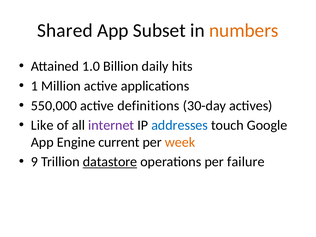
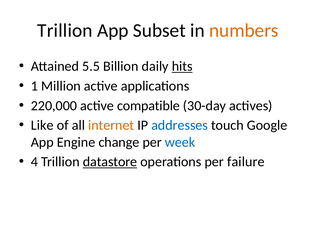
Shared at (65, 31): Shared -> Trillion
1.0: 1.0 -> 5.5
hits underline: none -> present
550,000: 550,000 -> 220,000
definitions: definitions -> compatible
internet colour: purple -> orange
current: current -> change
week colour: orange -> blue
9: 9 -> 4
